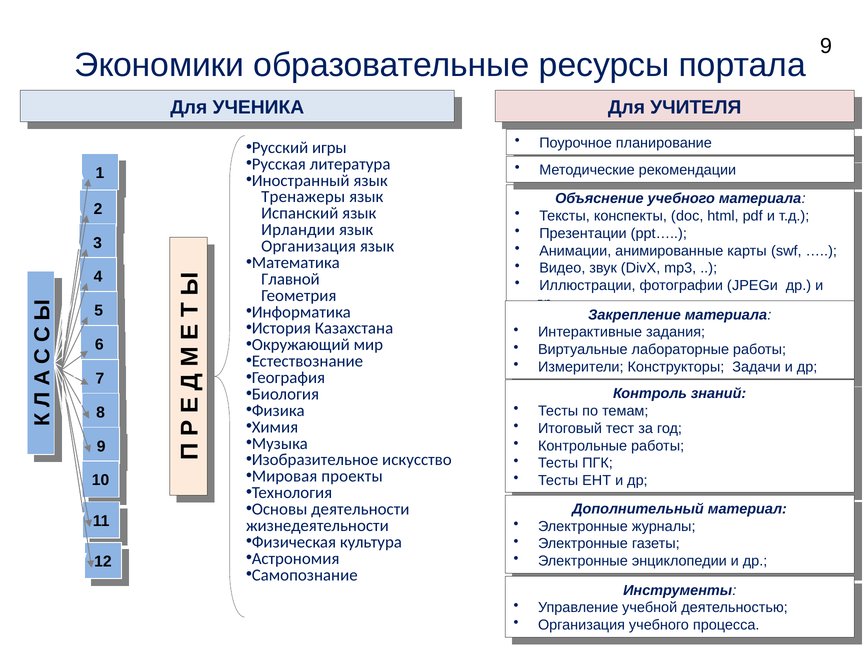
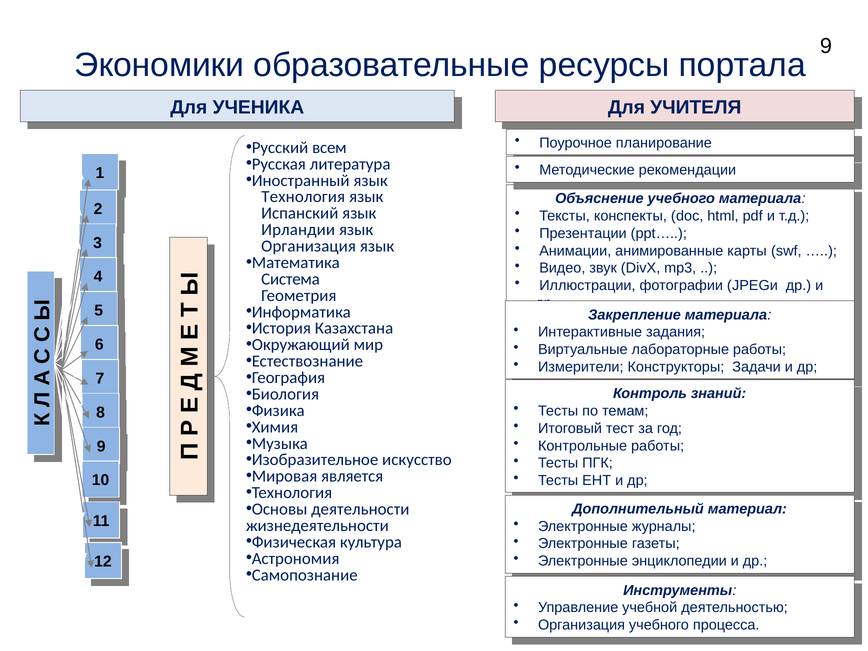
игры: игры -> всем
Тренажеры at (303, 197): Тренажеры -> Технология
Главной: Главной -> Система
проекты: проекты -> является
